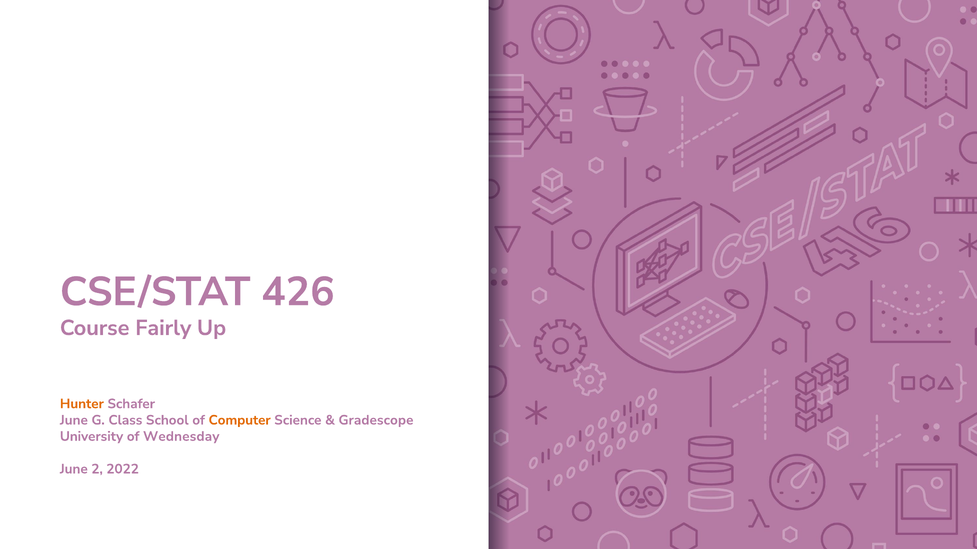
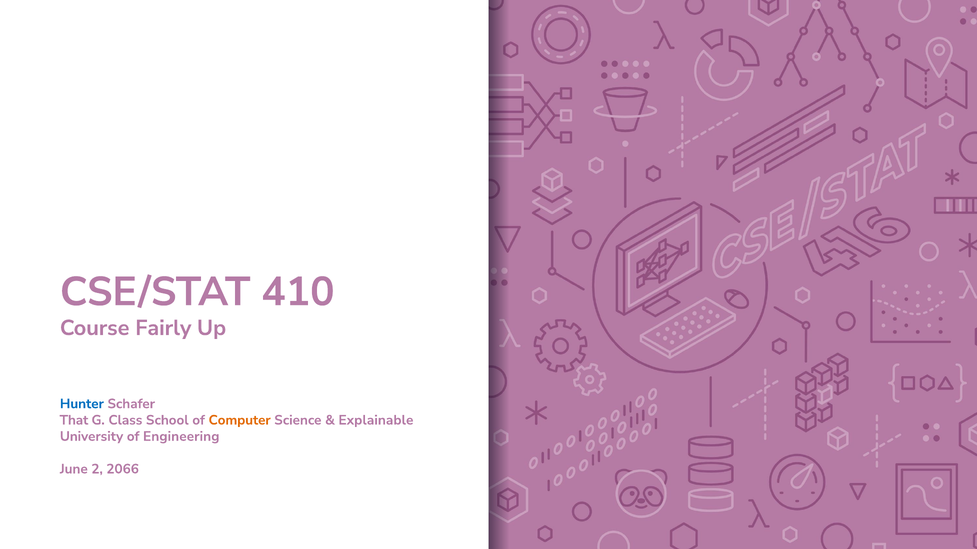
426: 426 -> 410
Hunter colour: orange -> blue
June at (74, 420): June -> That
Gradescope: Gradescope -> Explainable
Wednesday: Wednesday -> Engineering
2022: 2022 -> 2066
